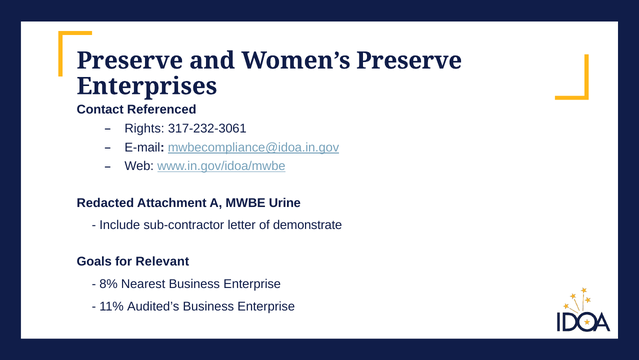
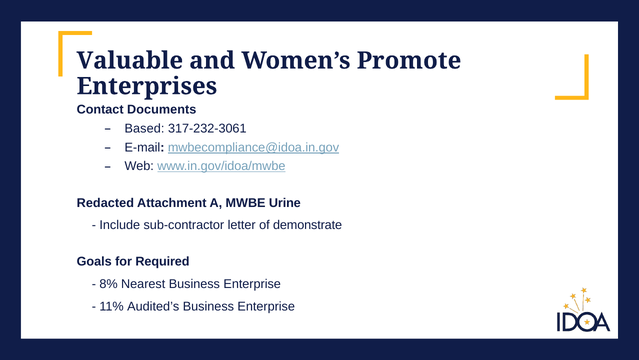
Preserve at (130, 61): Preserve -> Valuable
Women’s Preserve: Preserve -> Promote
Referenced: Referenced -> Documents
Rights: Rights -> Based
Relevant: Relevant -> Required
